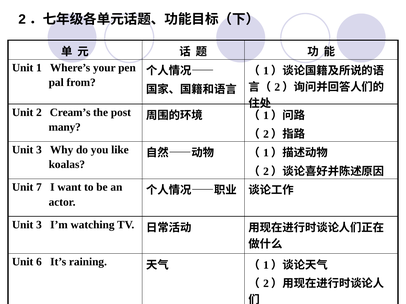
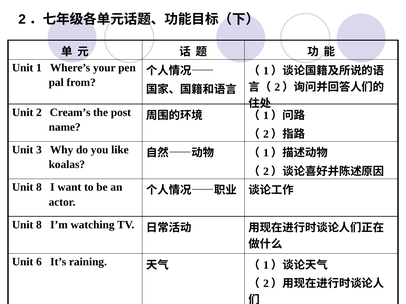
many: many -> name
7 at (39, 188): 7 -> 8
3 at (39, 225): 3 -> 8
